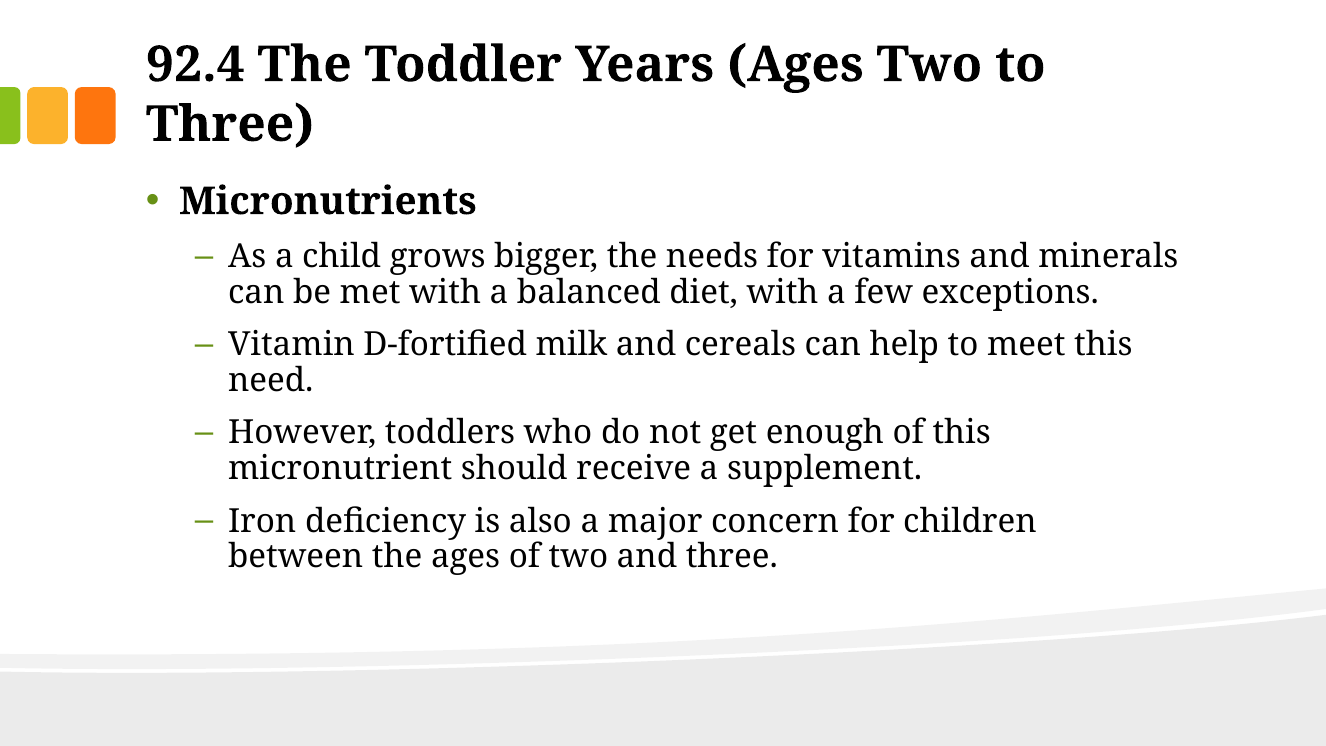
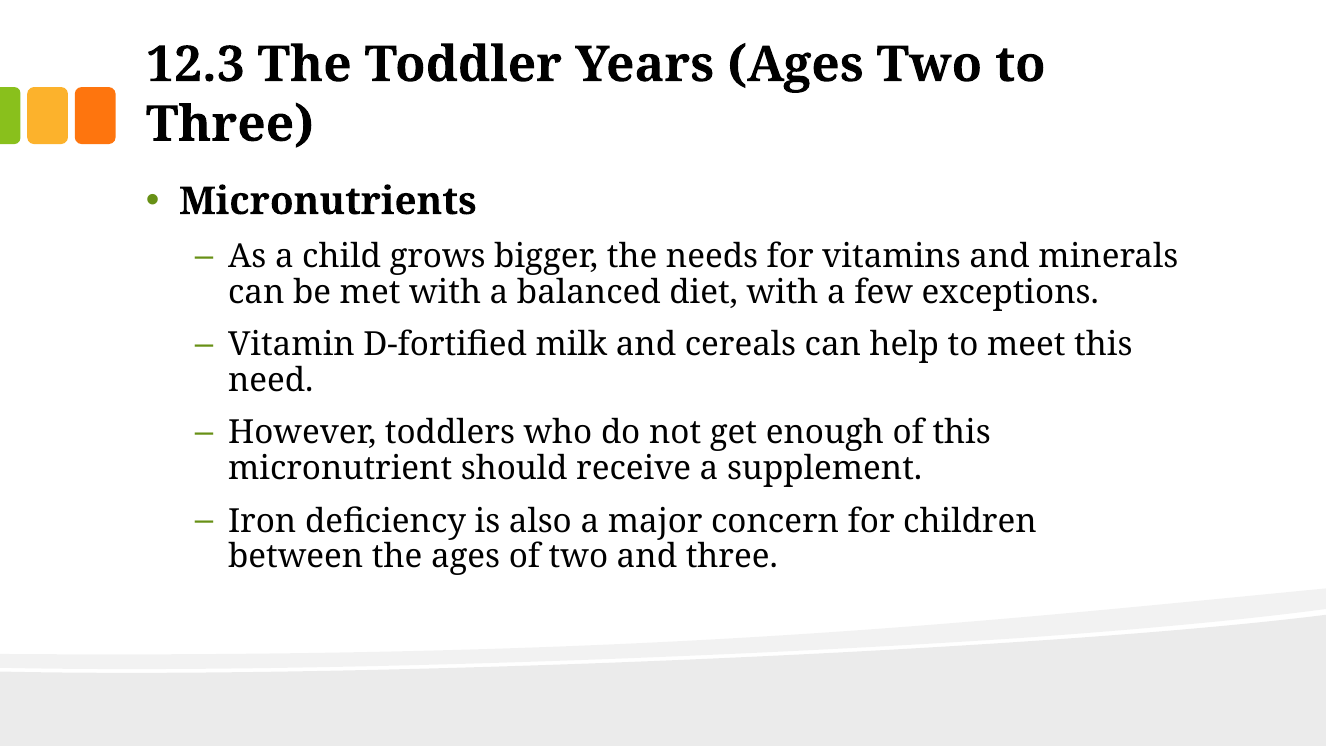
92.4: 92.4 -> 12.3
